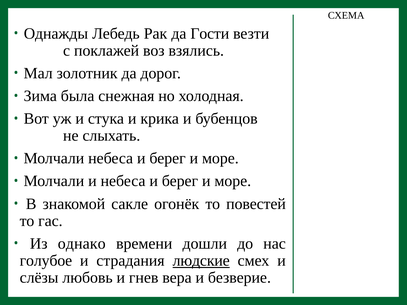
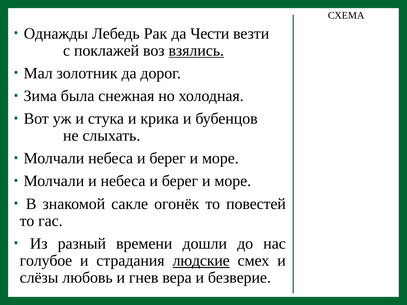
Гости: Гости -> Чести
взялись underline: none -> present
однако: однако -> разный
